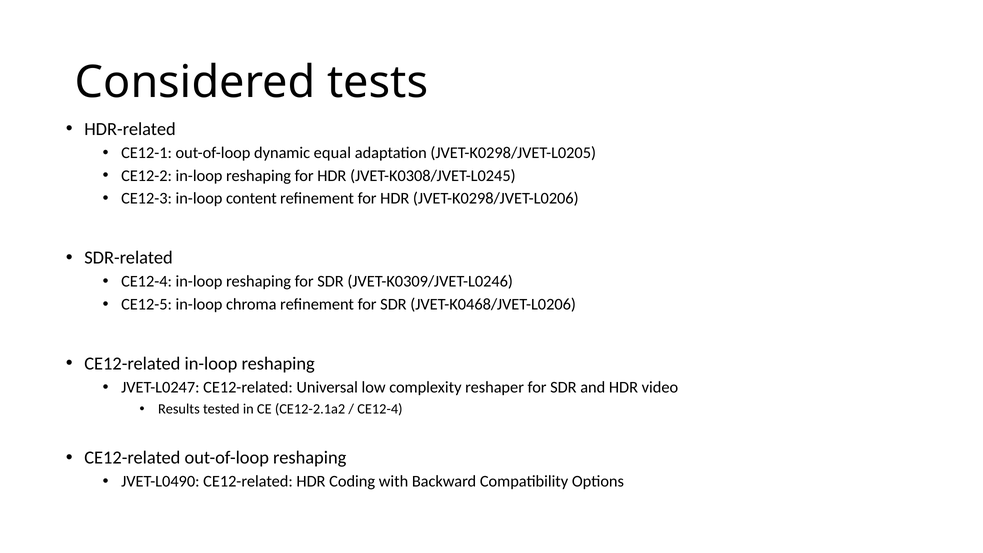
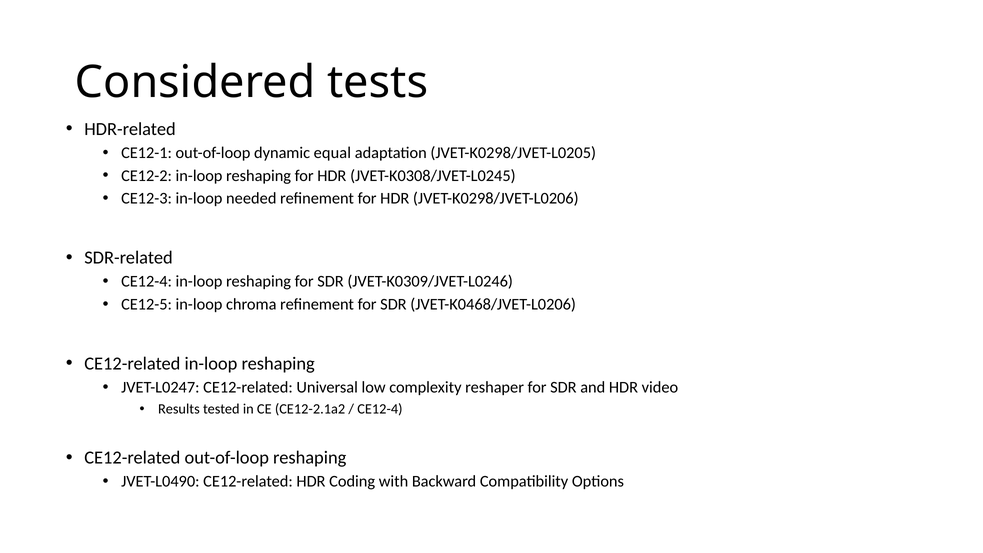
content: content -> needed
